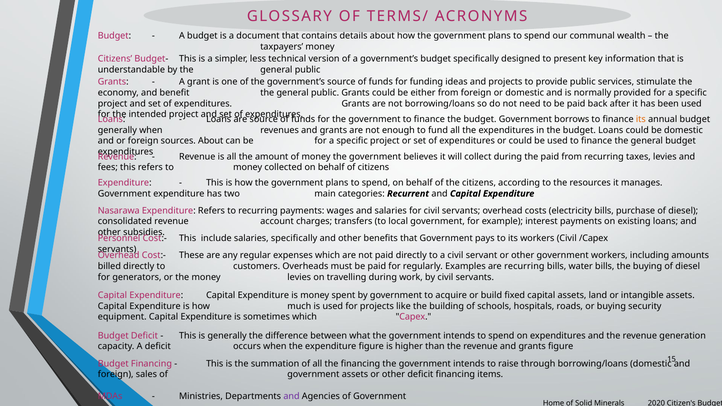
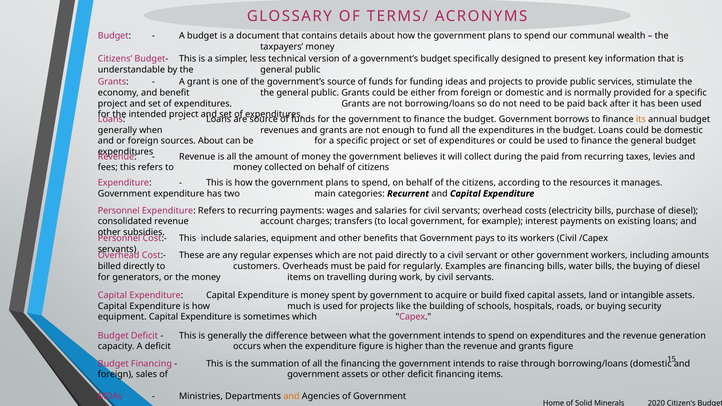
Nasarawa at (119, 211): Nasarawa -> Personnel
salaries specifically: specifically -> equipment
are recurring: recurring -> financing
money levies: levies -> items
and at (291, 396) colour: purple -> orange
